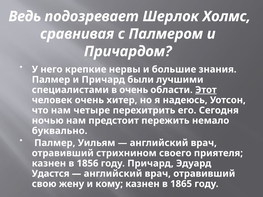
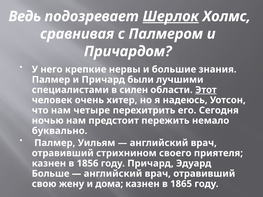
Шерлок underline: none -> present
в очень: очень -> силен
Удастся: Удастся -> Больше
кому: кому -> дома
